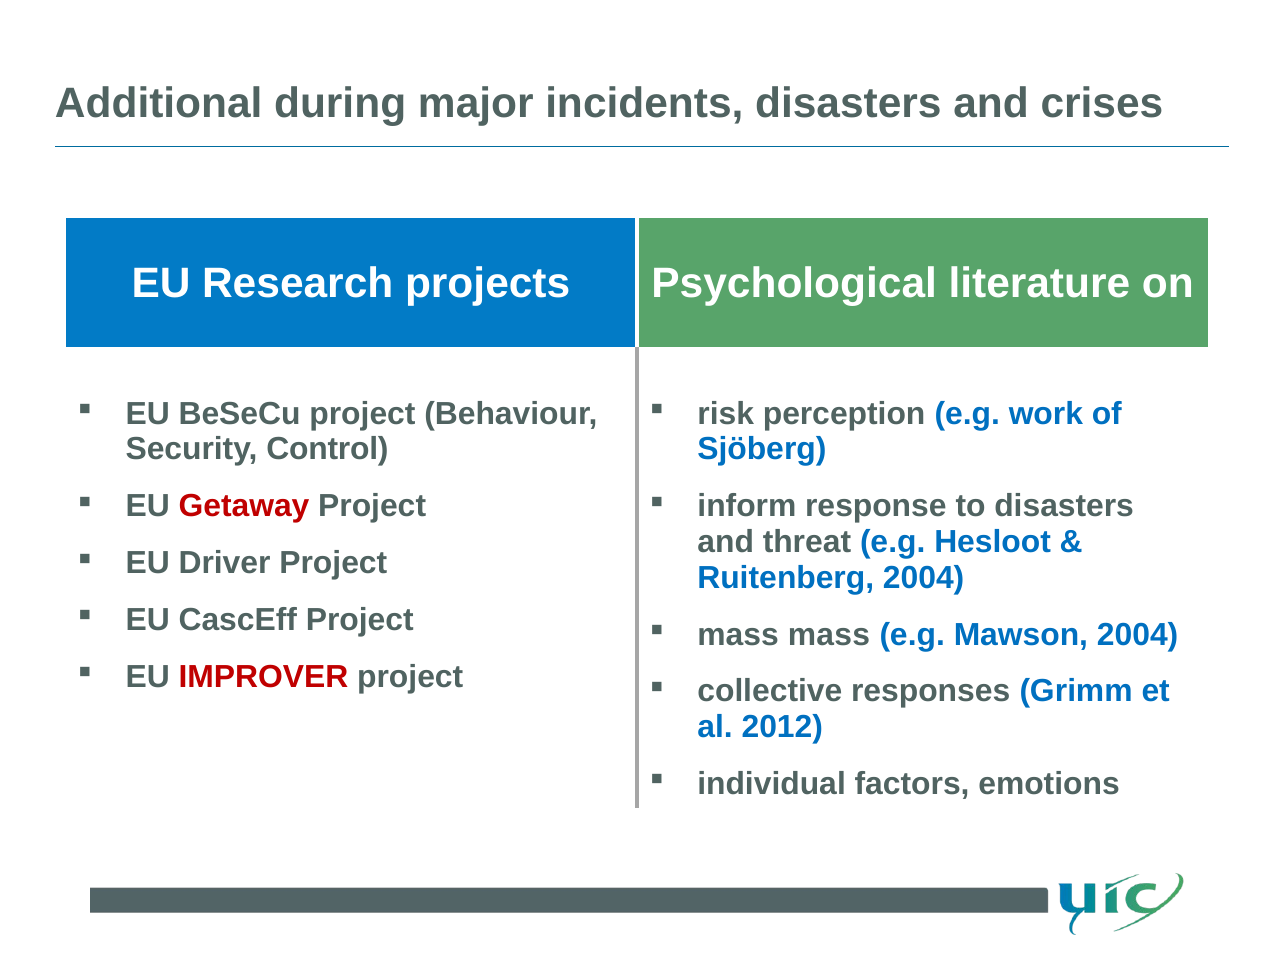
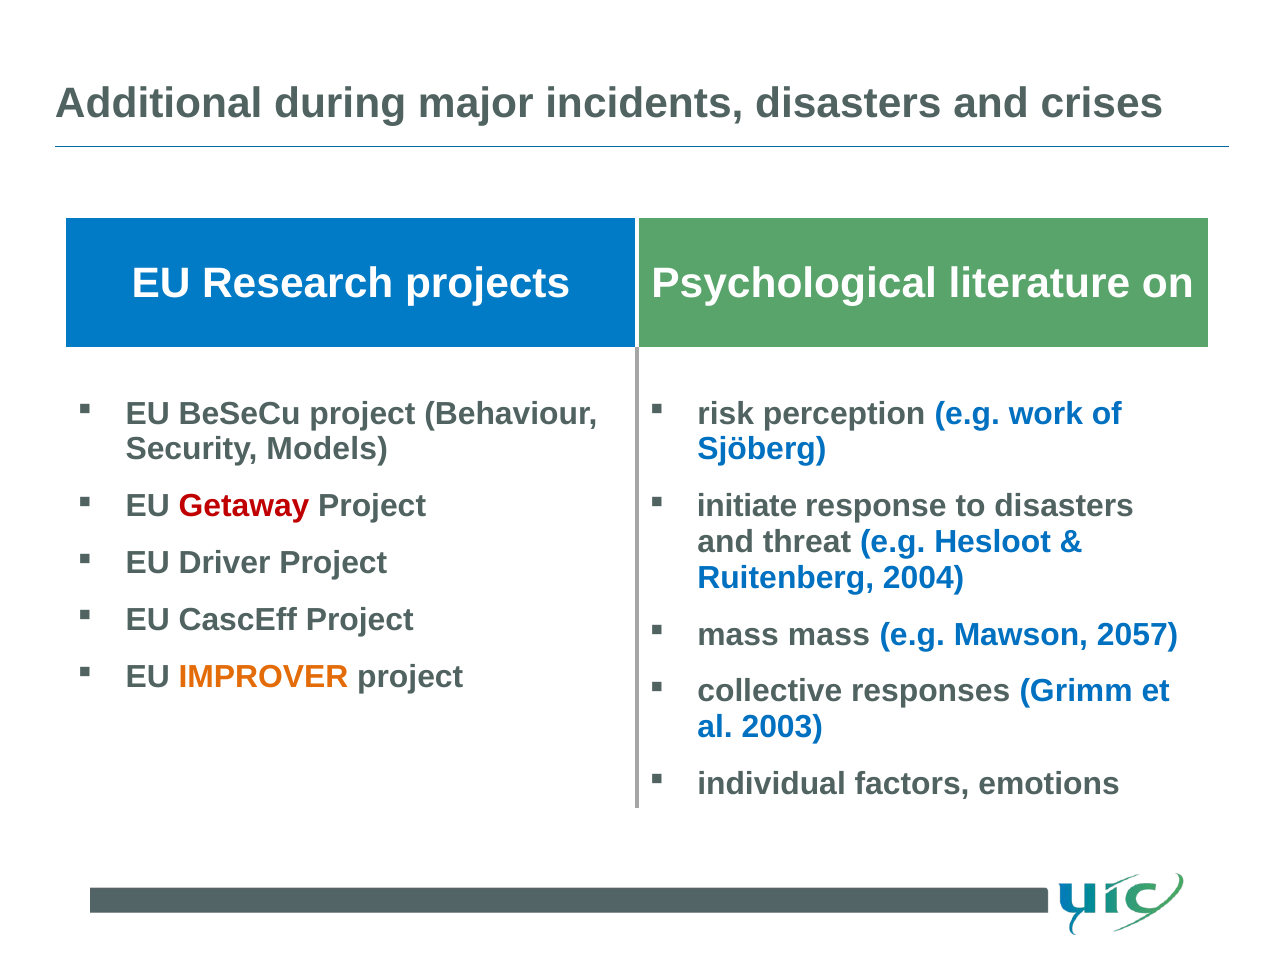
Control: Control -> Models
inform: inform -> initiate
Mawson 2004: 2004 -> 2057
IMPROVER colour: red -> orange
2012: 2012 -> 2003
